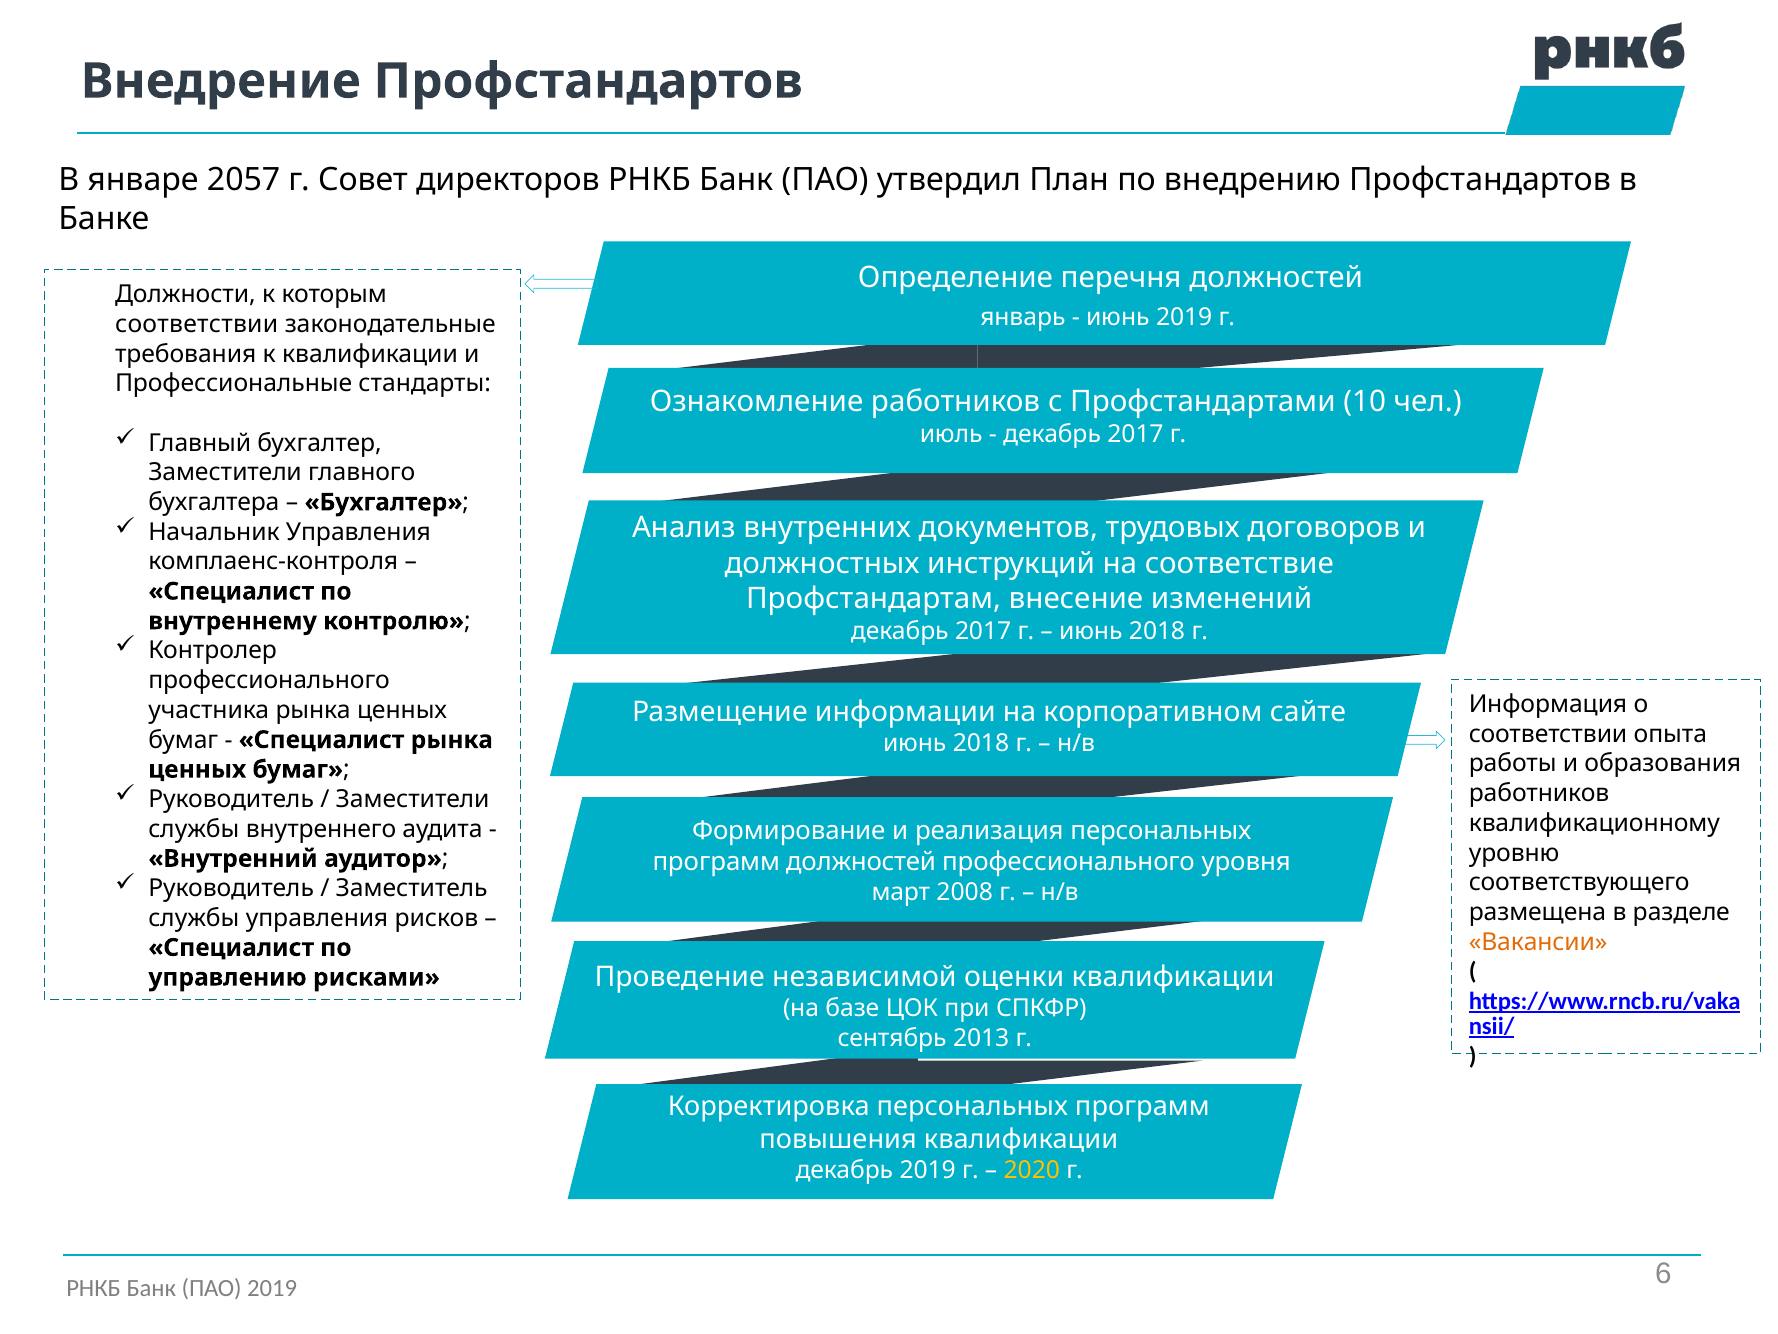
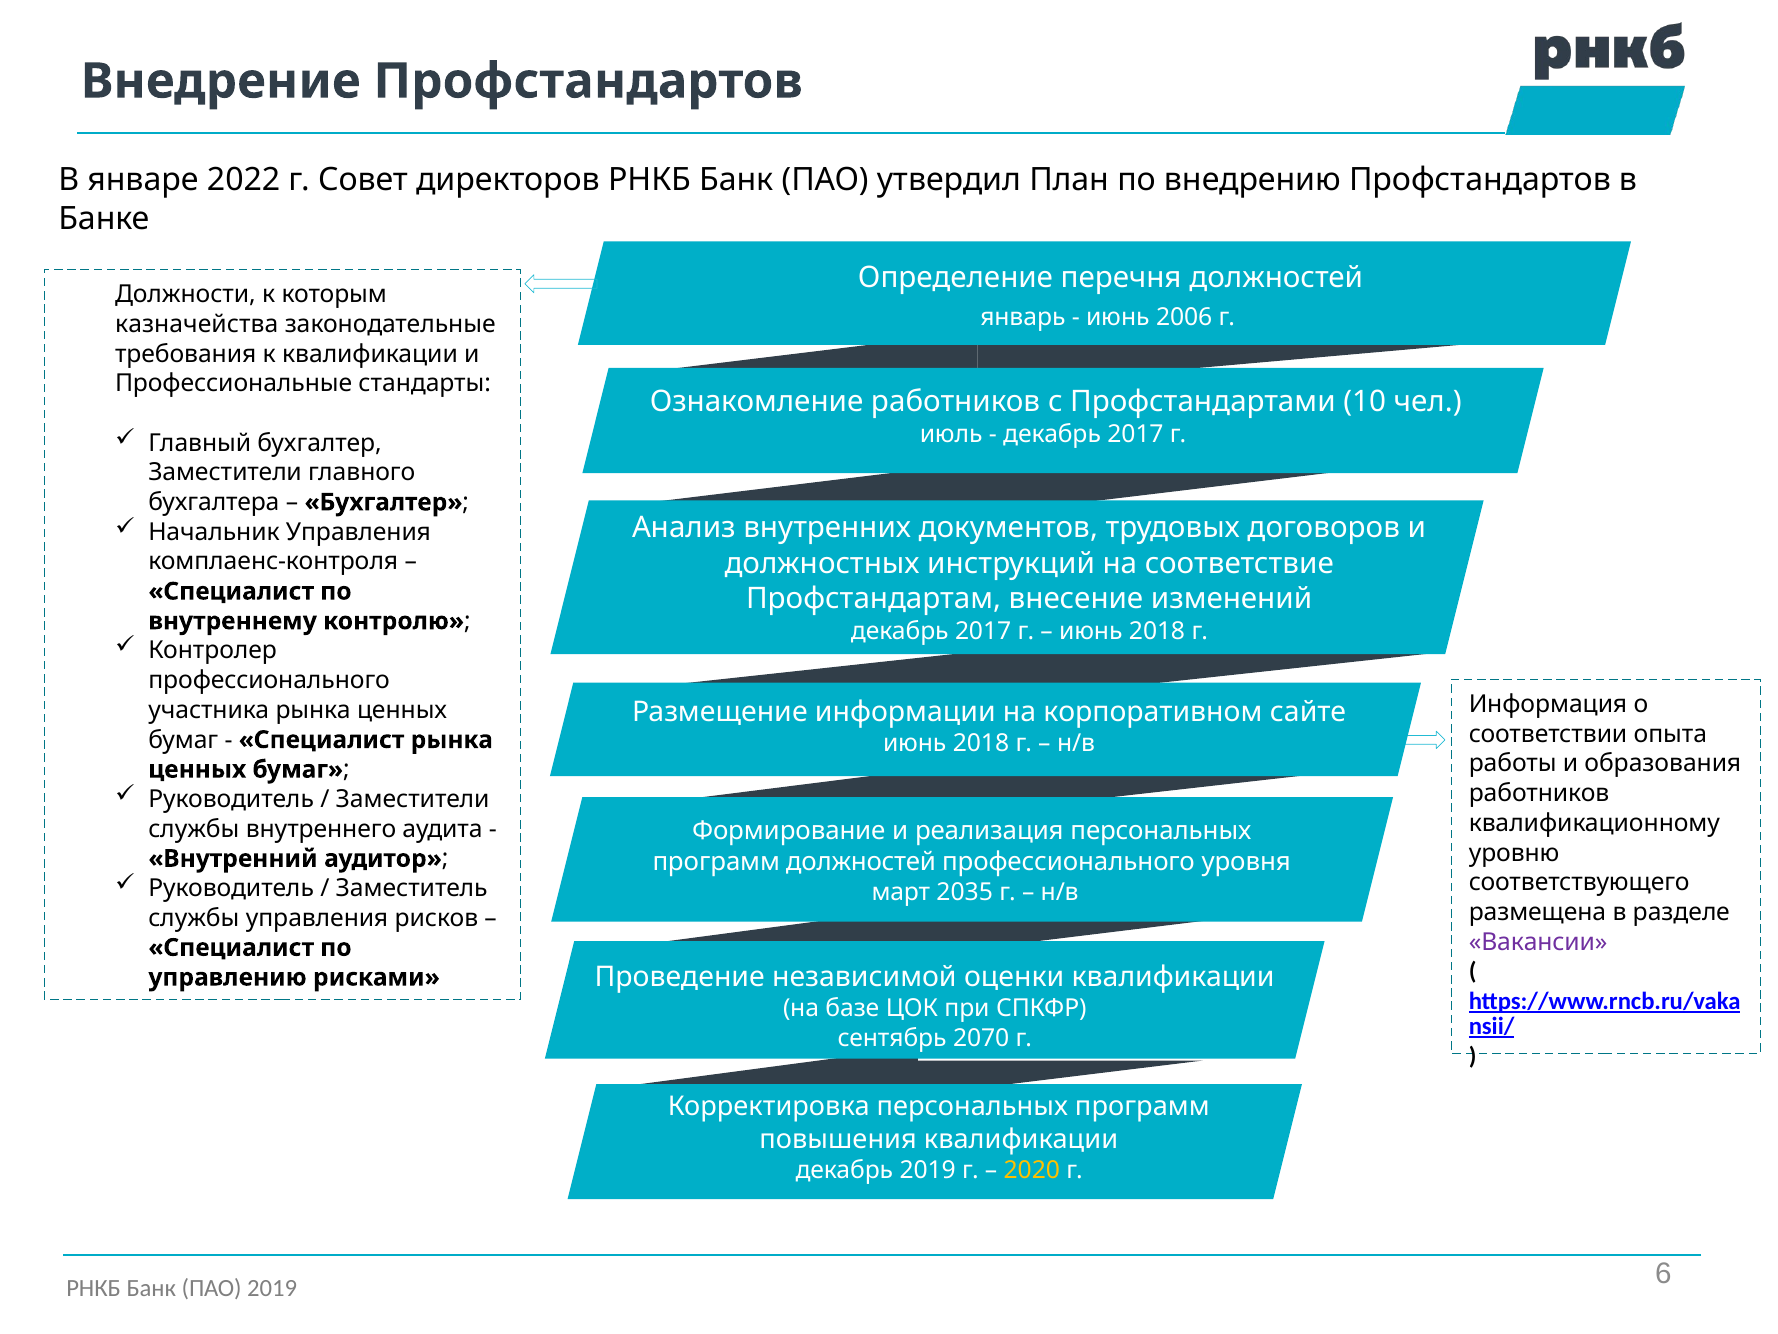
2057: 2057 -> 2022
июнь 2019: 2019 -> 2006
соответствии at (197, 324): соответствии -> казначейства
2008: 2008 -> 2035
Вакансии colour: orange -> purple
2013: 2013 -> 2070
